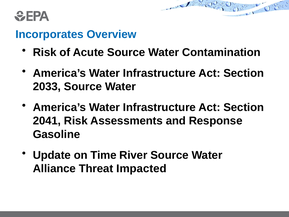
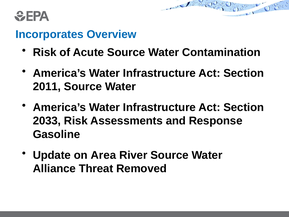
2033: 2033 -> 2011
2041: 2041 -> 2033
Time: Time -> Area
Impacted: Impacted -> Removed
